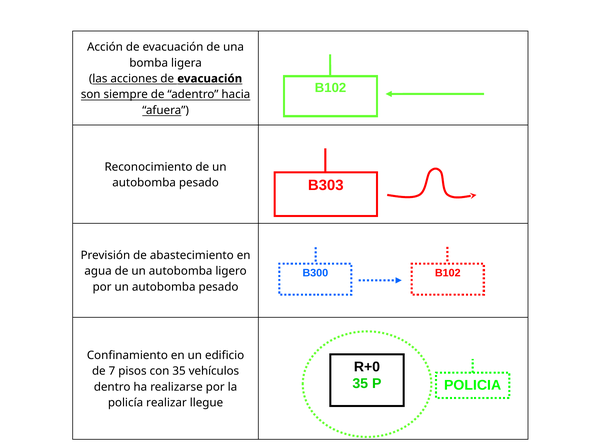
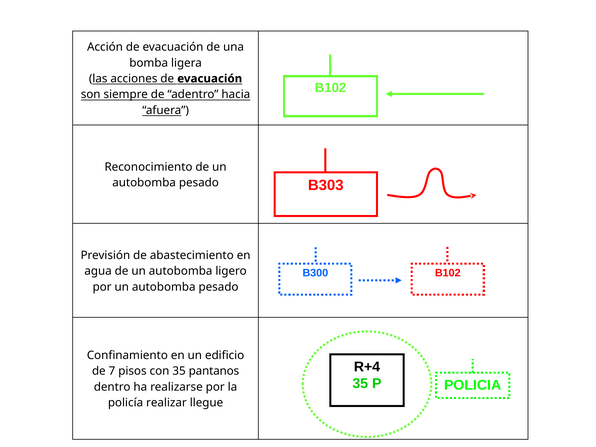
R+0: R+0 -> R+4
vehículos: vehículos -> pantanos
